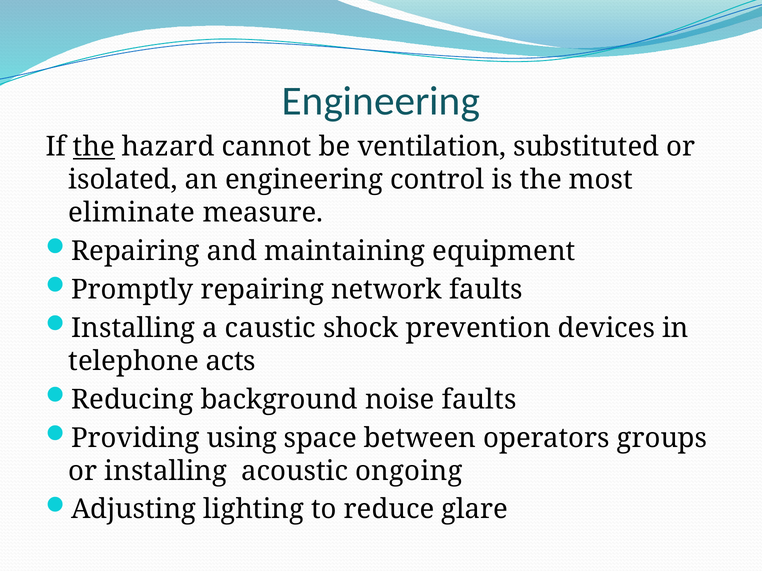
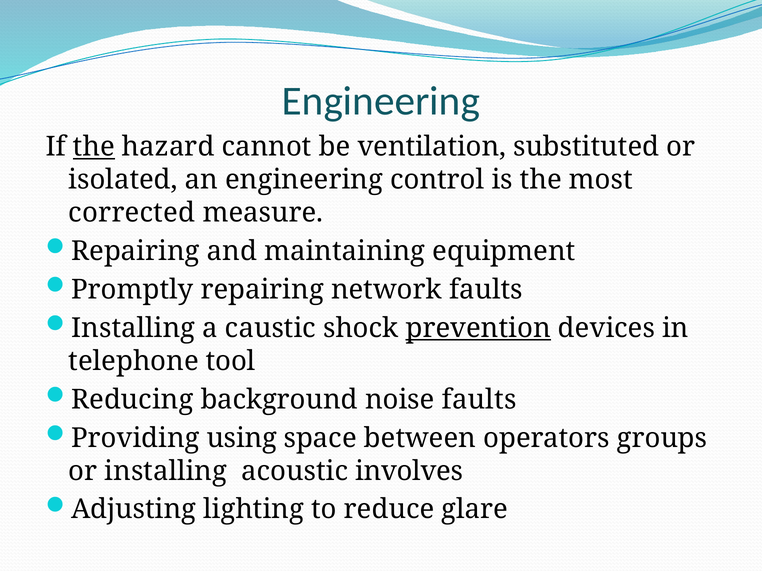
eliminate: eliminate -> corrected
prevention underline: none -> present
acts: acts -> tool
ongoing: ongoing -> involves
